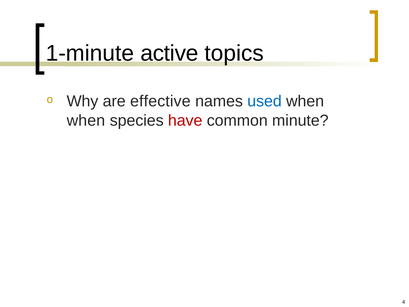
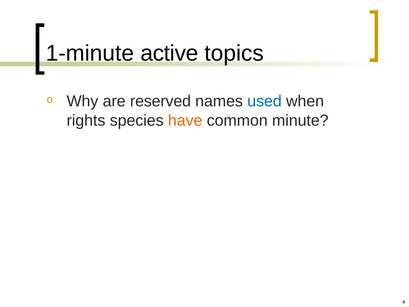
effective: effective -> reserved
when at (86, 120): when -> rights
have colour: red -> orange
